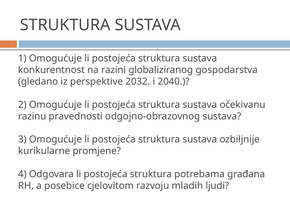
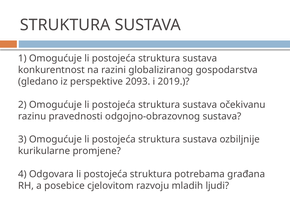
2032: 2032 -> 2093
2040: 2040 -> 2019
